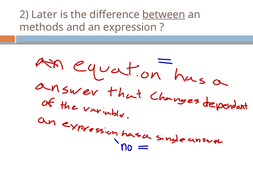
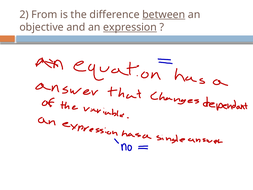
Later: Later -> From
methods: methods -> objective
expression underline: none -> present
